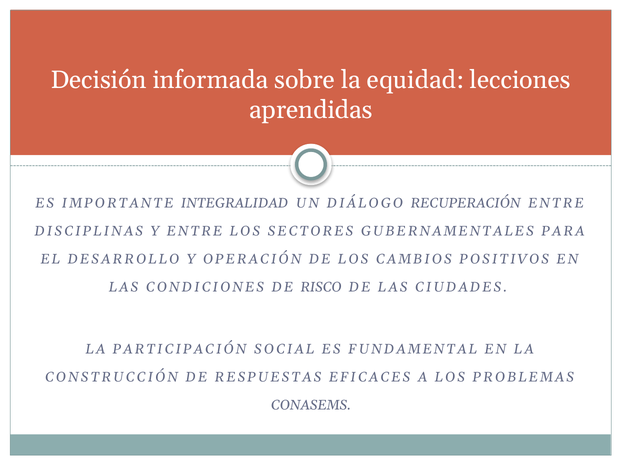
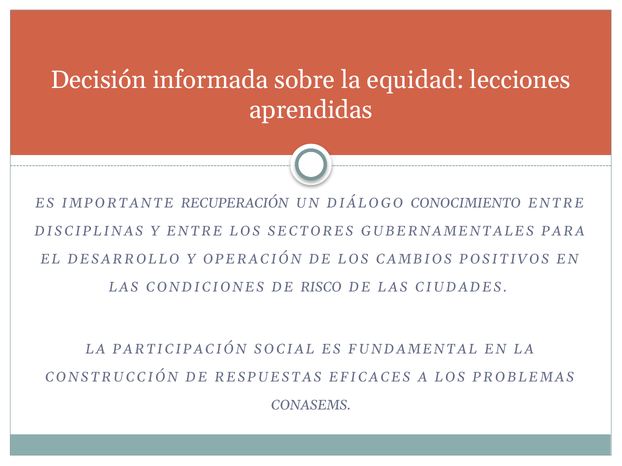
INTEGRALIDAD: INTEGRALIDAD -> RECUPERACIÓN
RECUPERACIÓN: RECUPERACIÓN -> CONOCIMIENTO
